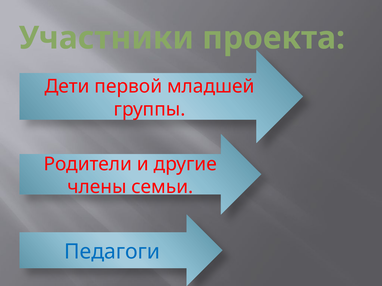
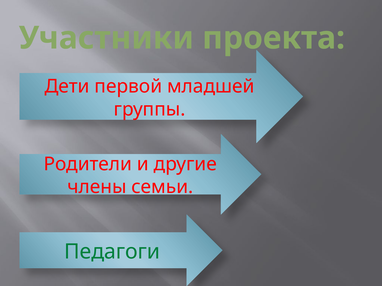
Педагоги colour: blue -> green
